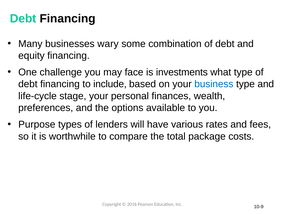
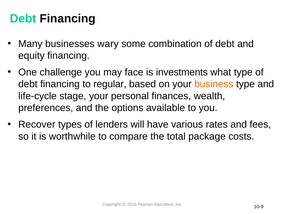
include: include -> regular
business colour: blue -> orange
Purpose: Purpose -> Recover
